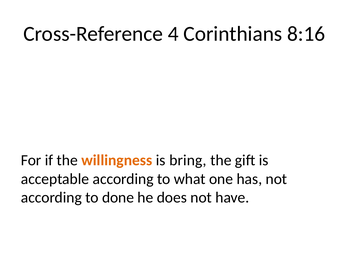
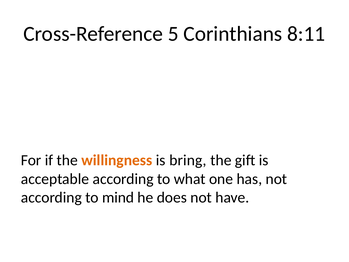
4: 4 -> 5
8:16: 8:16 -> 8:11
done: done -> mind
